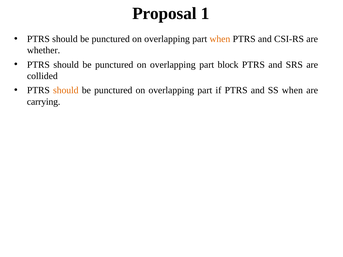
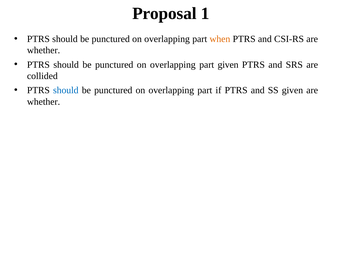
part block: block -> given
should at (66, 90) colour: orange -> blue
SS when: when -> given
carrying at (44, 102): carrying -> whether
